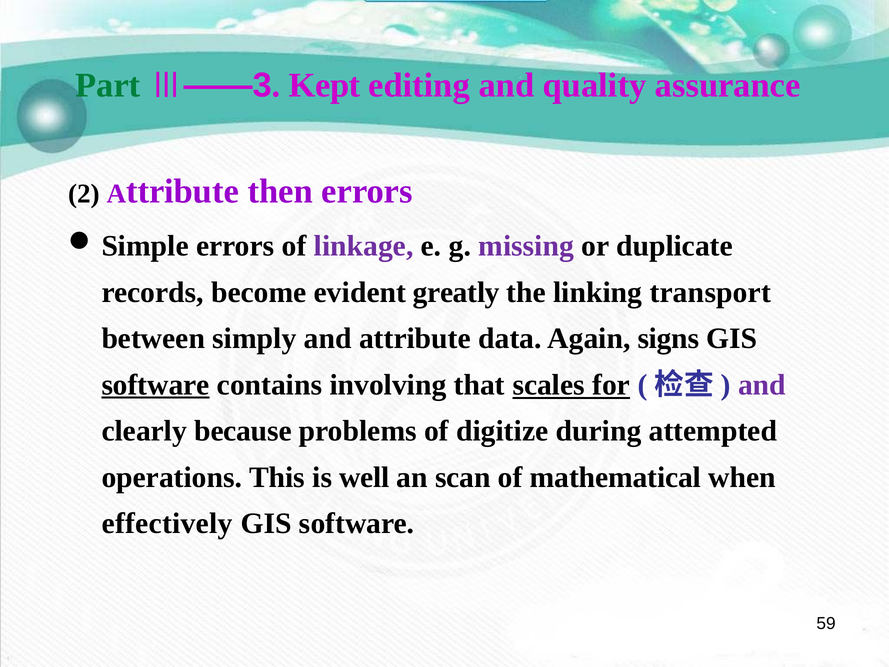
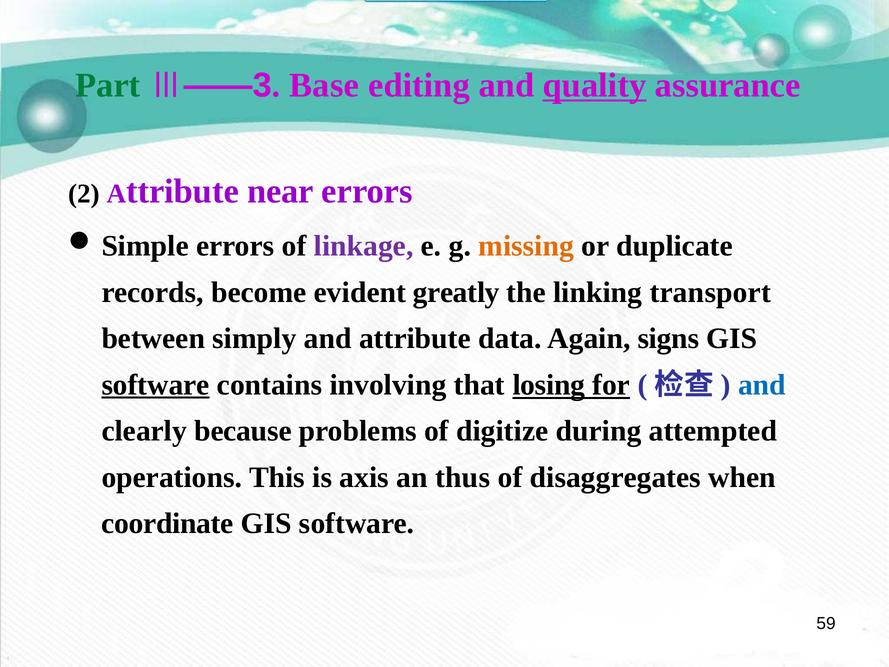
Kept: Kept -> Base
quality underline: none -> present
then: then -> near
missing colour: purple -> orange
scales: scales -> losing
and at (762, 385) colour: purple -> blue
well: well -> axis
scan: scan -> thus
mathematical: mathematical -> disaggregates
effectively: effectively -> coordinate
